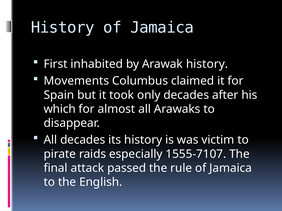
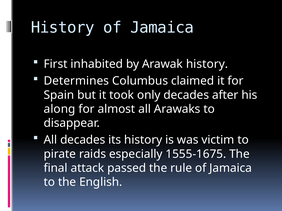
Movements: Movements -> Determines
which: which -> along
1555-7107: 1555-7107 -> 1555-1675
